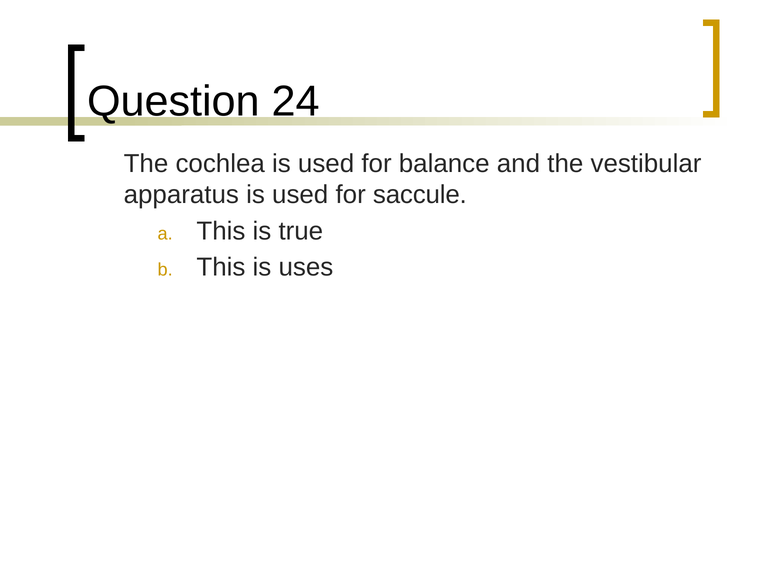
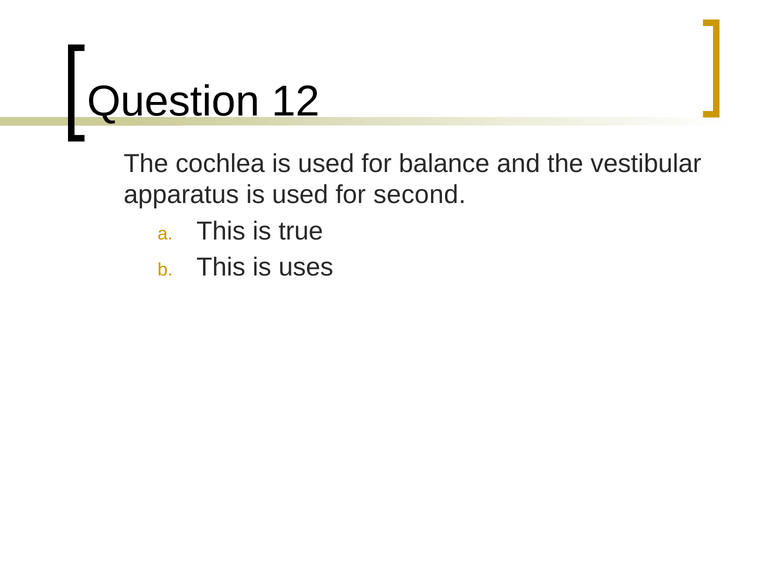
24: 24 -> 12
saccule: saccule -> second
